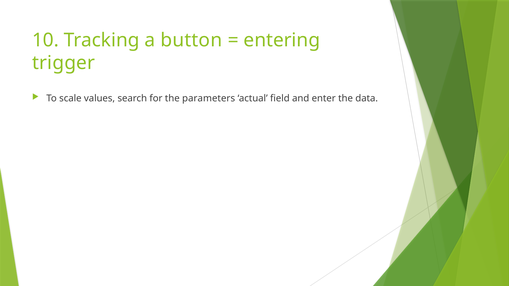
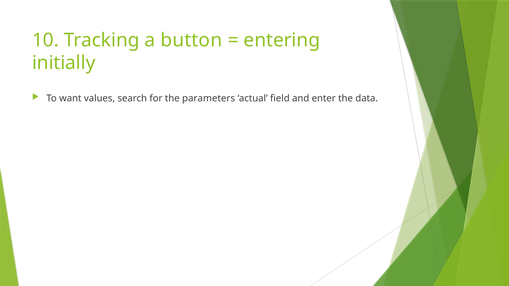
trigger: trigger -> initially
scale: scale -> want
